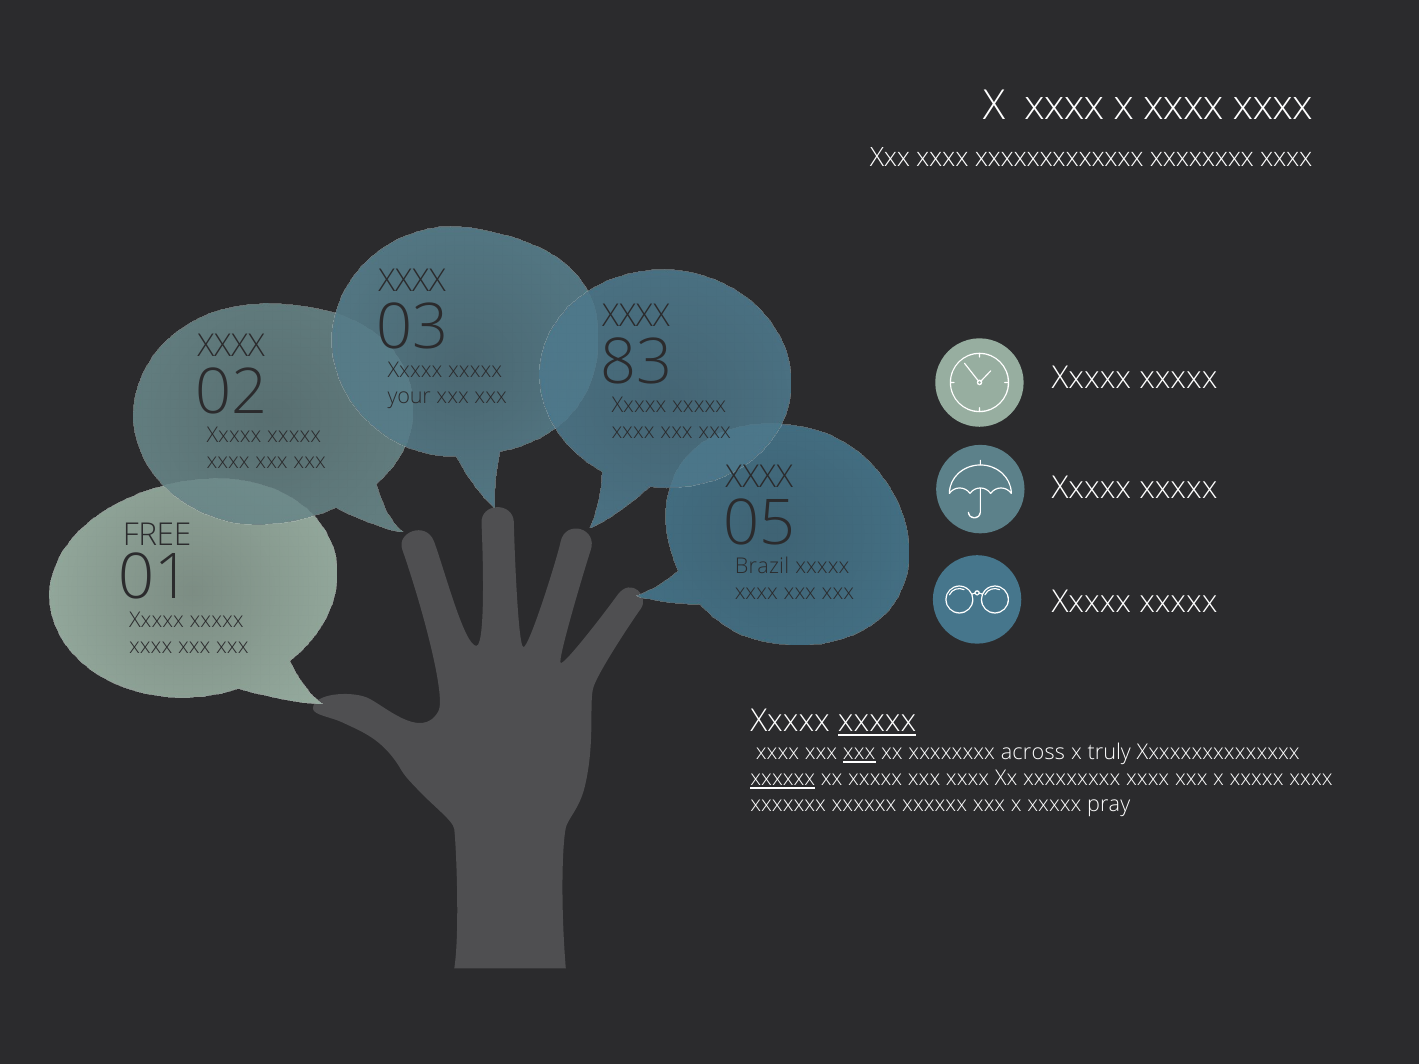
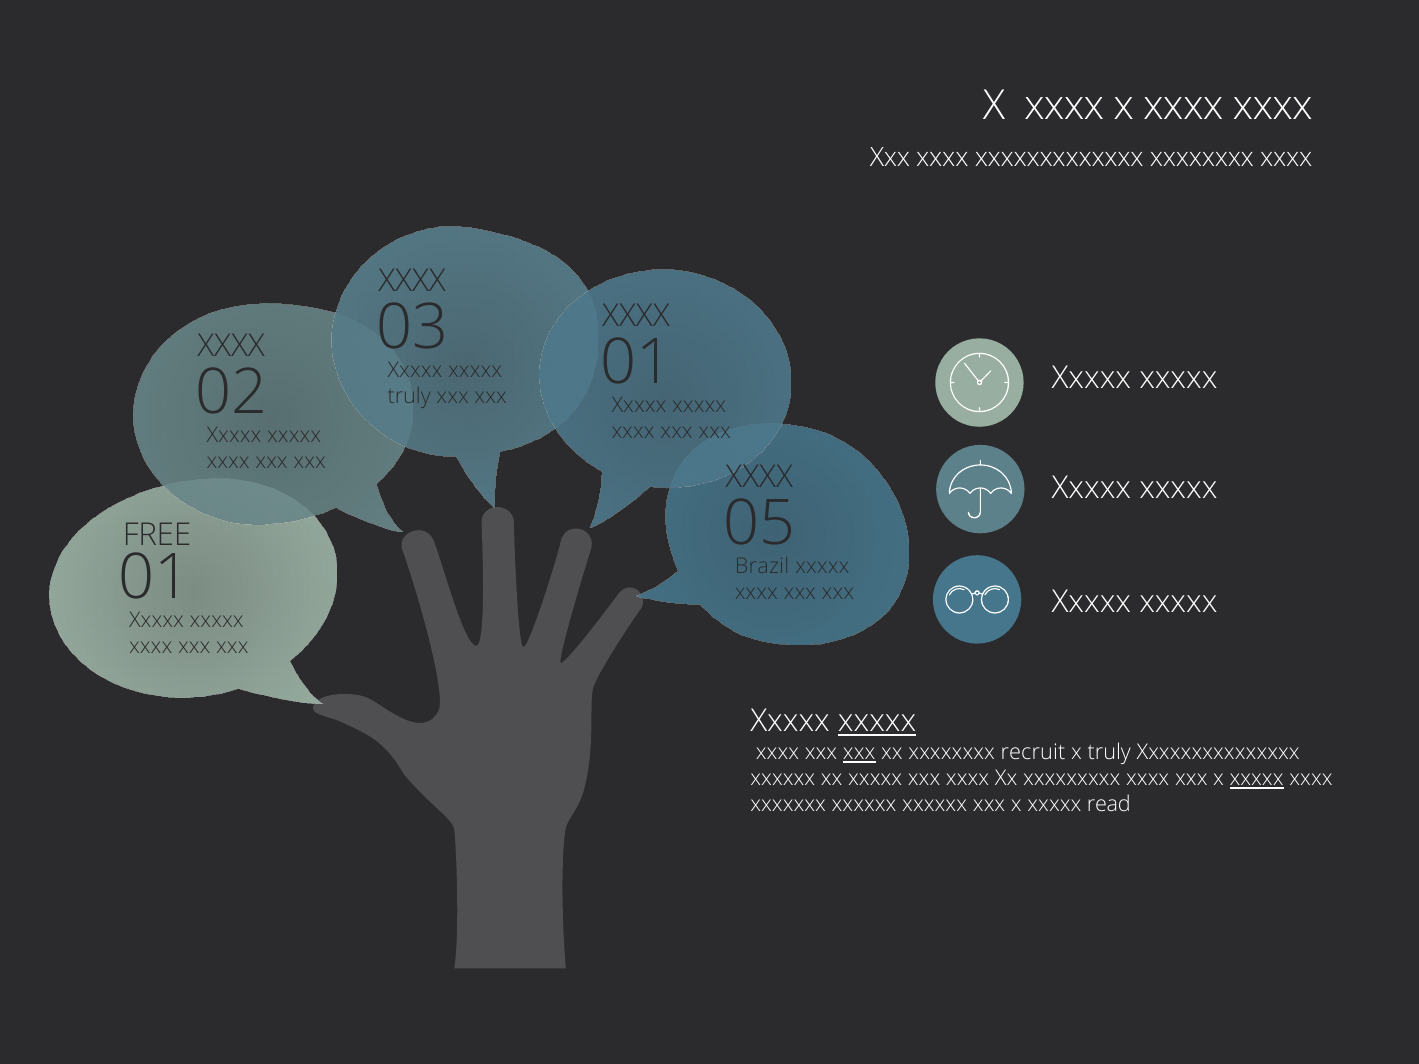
your at (409, 397): your -> truly
83 at (637, 363): 83 -> 01
across: across -> recruit
xxxxxx at (783, 779) underline: present -> none
xxxxx at (1257, 779) underline: none -> present
pray: pray -> read
